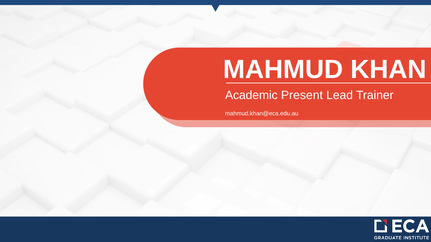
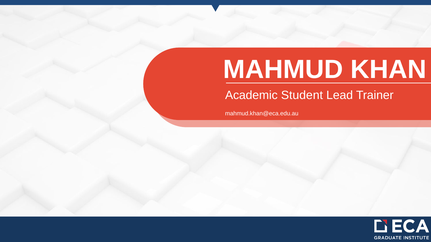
Present: Present -> Student
